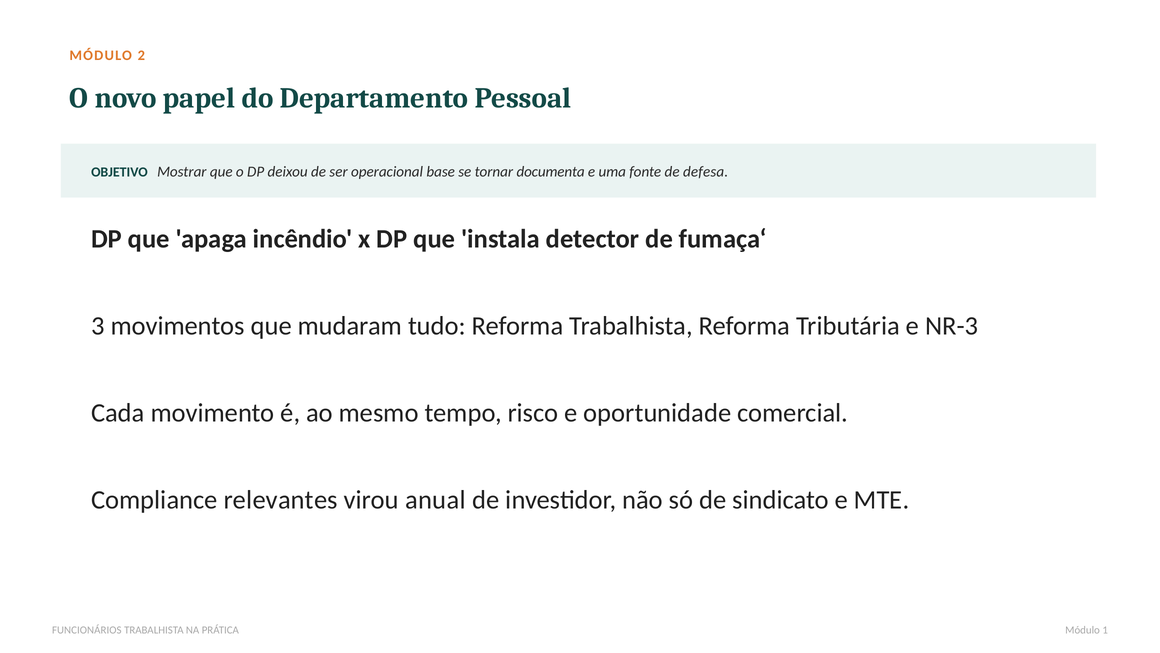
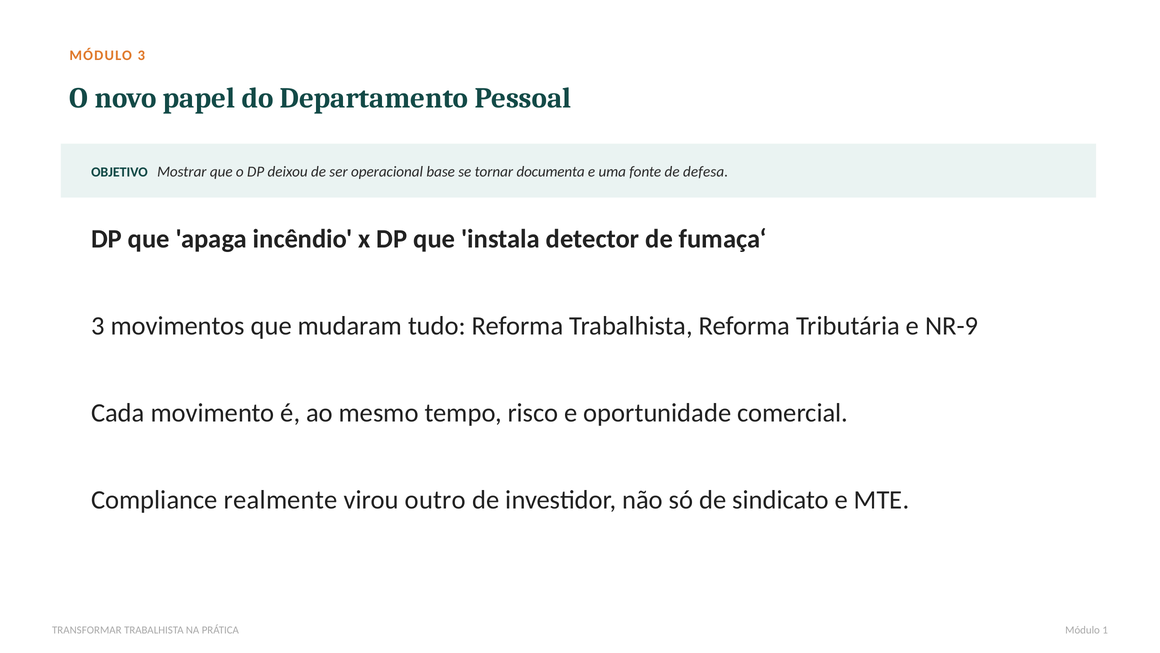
MÓDULO 2: 2 -> 3
NR-3: NR-3 -> NR-9
relevantes: relevantes -> realmente
anual: anual -> outro
FUNCIONÁRIOS: FUNCIONÁRIOS -> TRANSFORMAR
